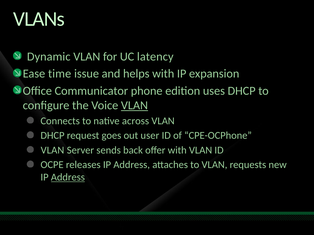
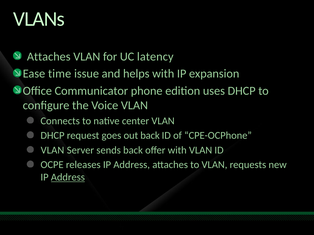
Dynamic at (49, 57): Dynamic -> Attaches
VLAN at (134, 106) underline: present -> none
across: across -> center
out user: user -> back
